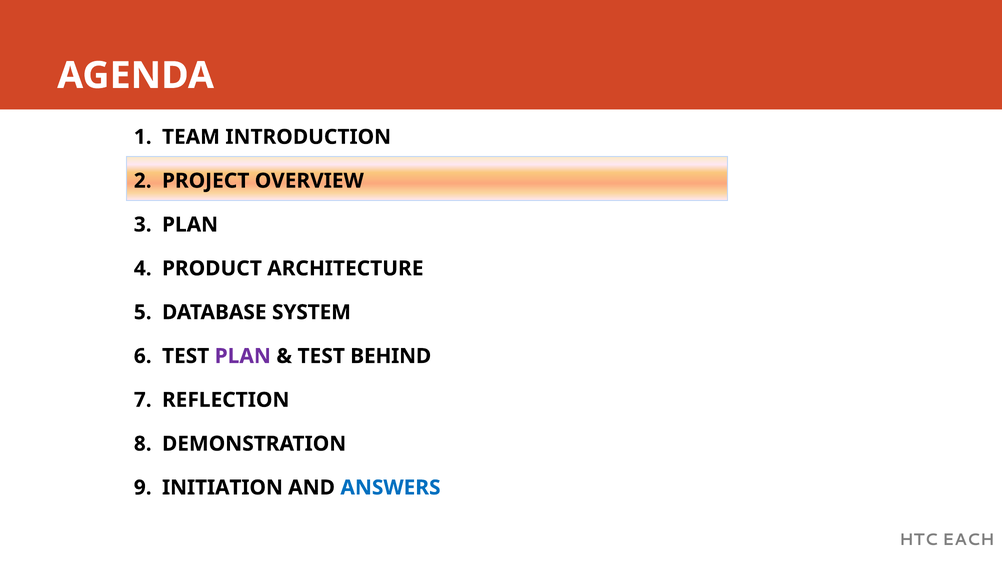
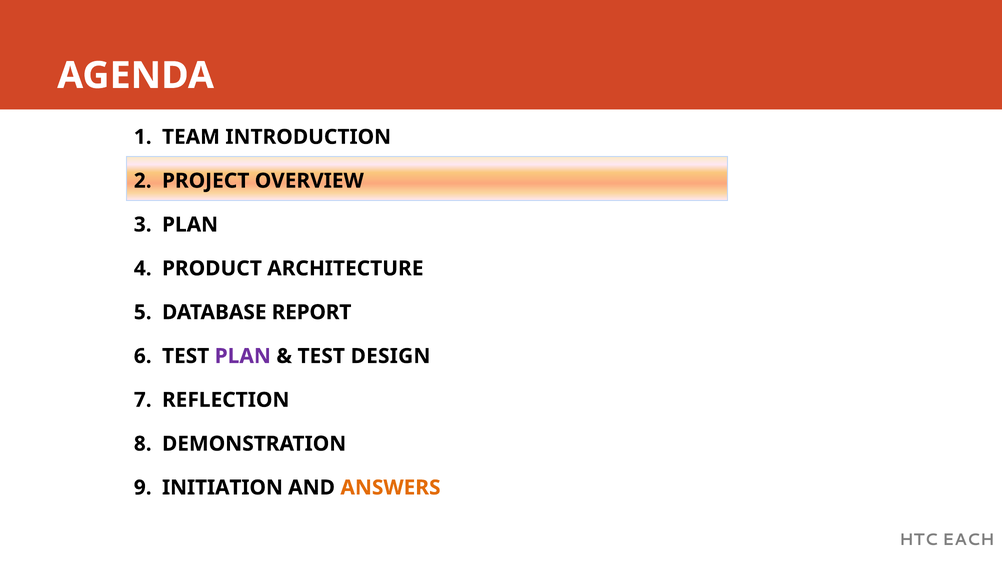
SYSTEM: SYSTEM -> REPORT
BEHIND: BEHIND -> DESIGN
ANSWERS colour: blue -> orange
